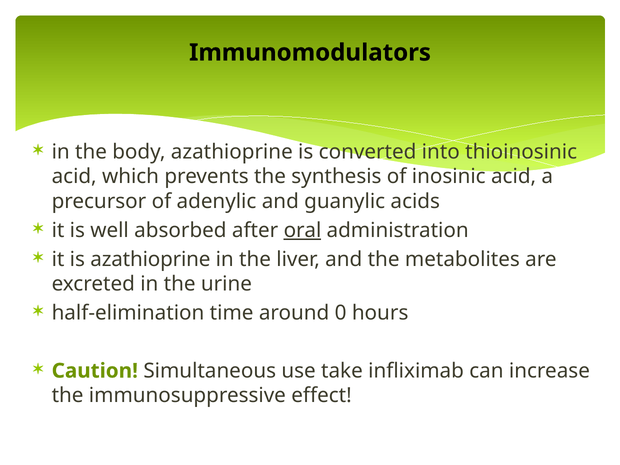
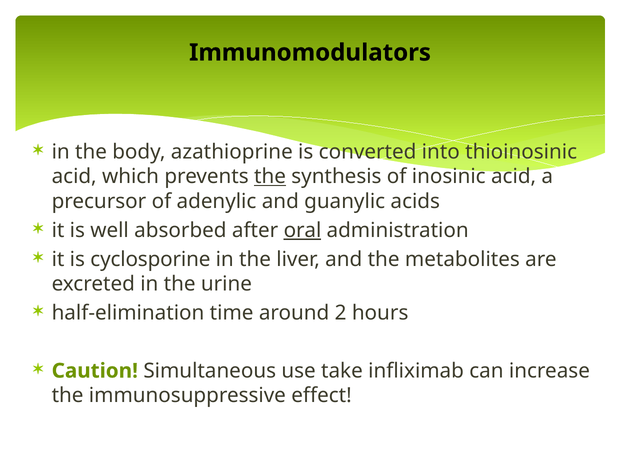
the at (270, 177) underline: none -> present
is azathioprine: azathioprine -> cyclosporine
0: 0 -> 2
